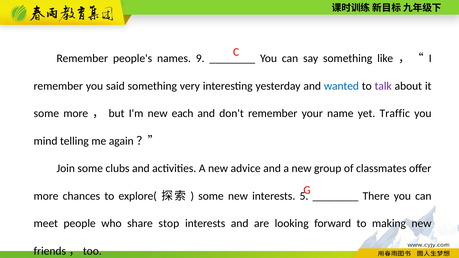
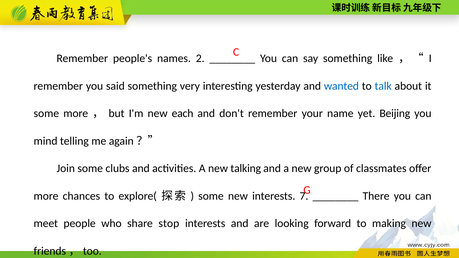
9: 9 -> 2
talk colour: purple -> blue
Traffic: Traffic -> Beijing
advice: advice -> talking
5: 5 -> 7
